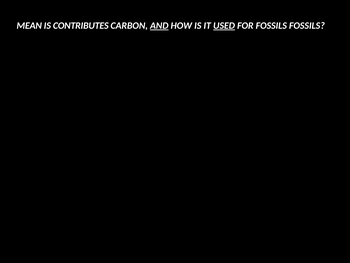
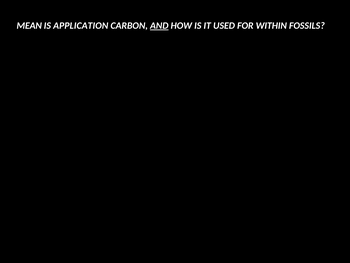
CONTRIBUTES: CONTRIBUTES -> APPLICATION
USED underline: present -> none
FOR FOSSILS: FOSSILS -> WITHIN
